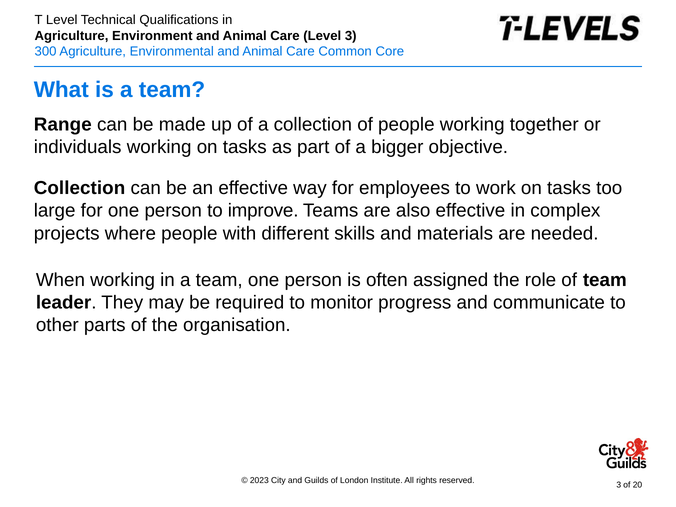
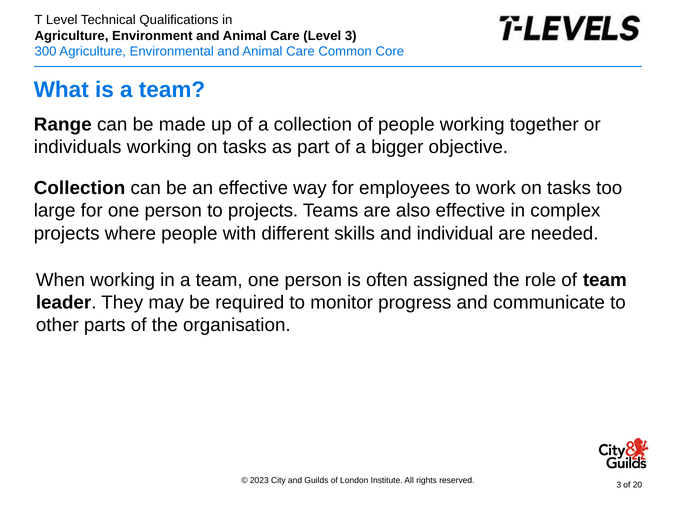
to improve: improve -> projects
materials: materials -> individual
